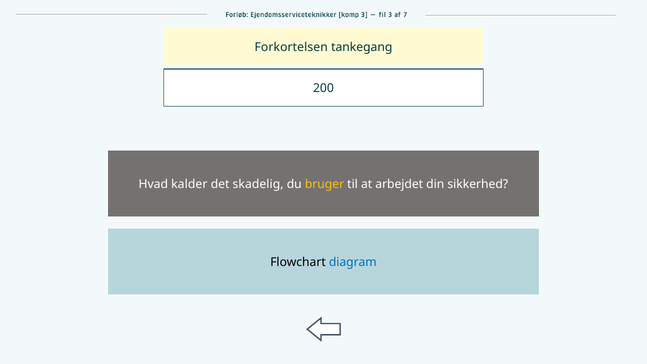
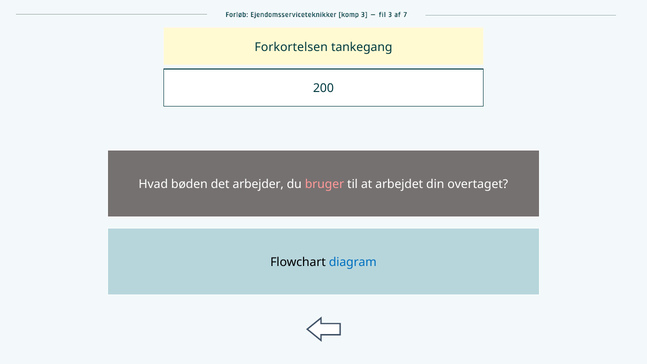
kalder: kalder -> bøden
skadelig: skadelig -> arbejder
bruger colour: yellow -> pink
sikkerhed: sikkerhed -> overtaget
